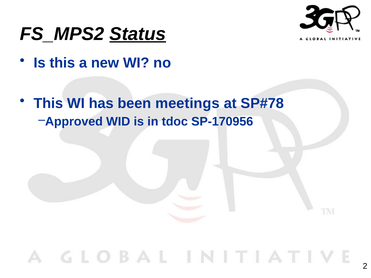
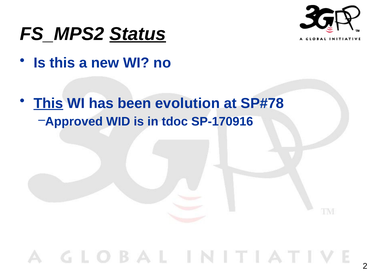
This at (48, 103) underline: none -> present
meetings: meetings -> evolution
SP-170956: SP-170956 -> SP-170916
